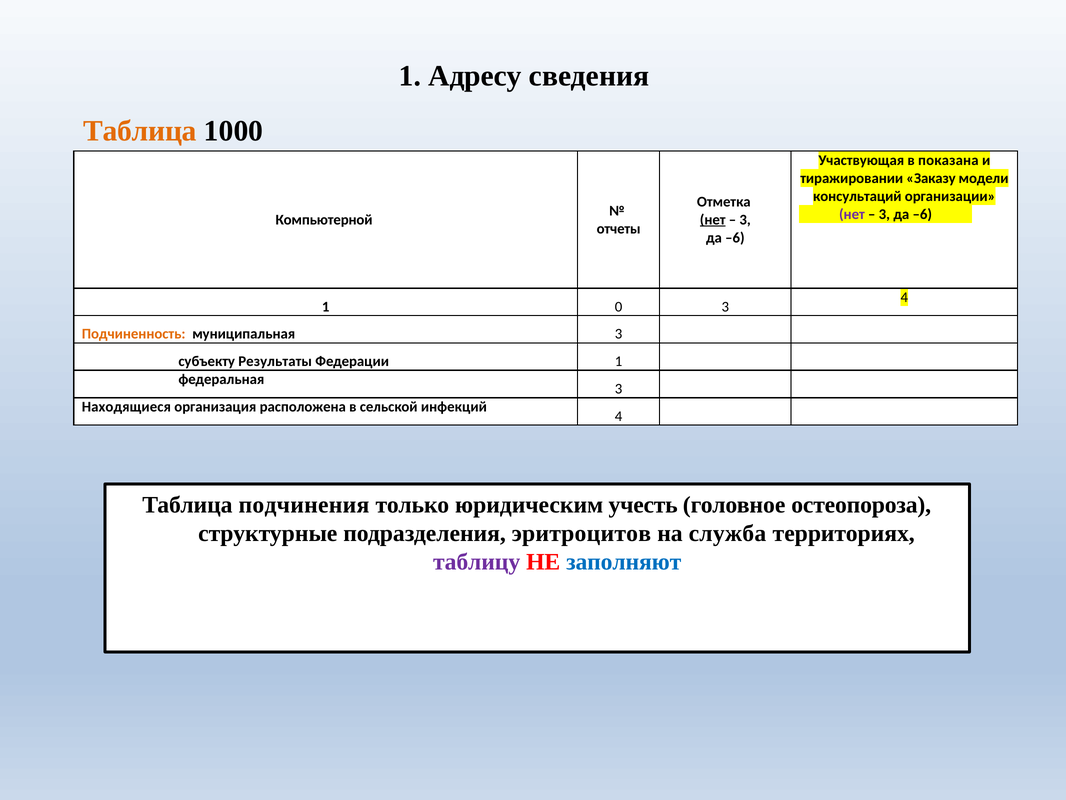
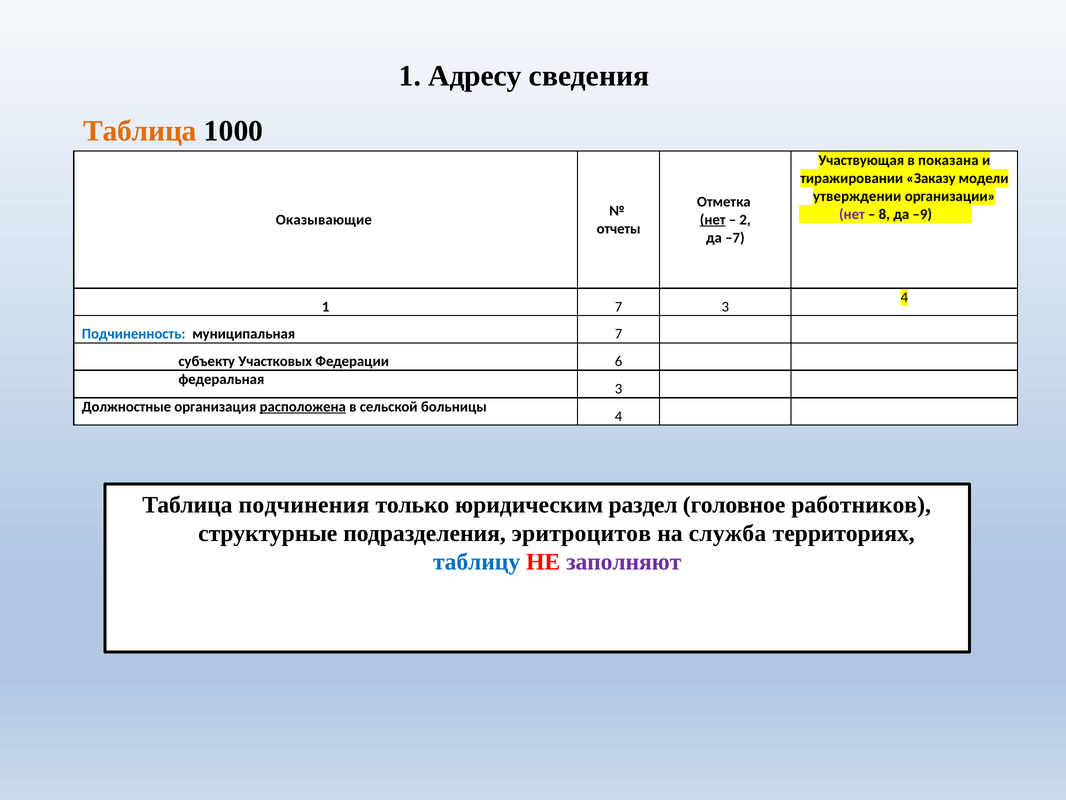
консультаций: консультаций -> утверждении
3 at (884, 214): 3 -> 8
–6 at (922, 214): –6 -> –9
Компьютерной: Компьютерной -> Оказывающие
3 at (745, 220): 3 -> 2
–6 at (735, 238): –6 -> –7
1 0: 0 -> 7
Подчиненность colour: orange -> blue
муниципальная 3: 3 -> 7
Результаты: Результаты -> Участковых
Федерации 1: 1 -> 6
Находящиеся: Находящиеся -> Должностные
расположена underline: none -> present
инфекций: инфекций -> больницы
учесть: учесть -> раздел
остеопороза: остеопороза -> работников
таблицу colour: purple -> blue
заполняют colour: blue -> purple
